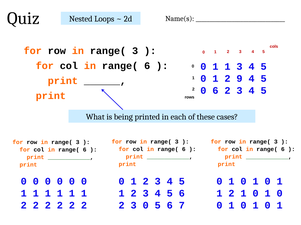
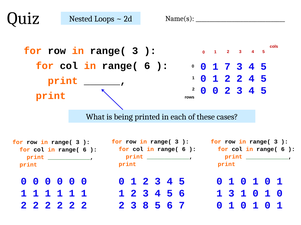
1 at (227, 67): 1 -> 7
0 1 2 9: 9 -> 2
6 at (215, 91): 6 -> 0
2 at (231, 194): 2 -> 3
3 0: 0 -> 8
